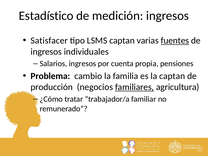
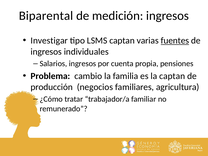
Estadístico: Estadístico -> Biparental
Satisfacer: Satisfacer -> Investigar
familiares underline: present -> none
